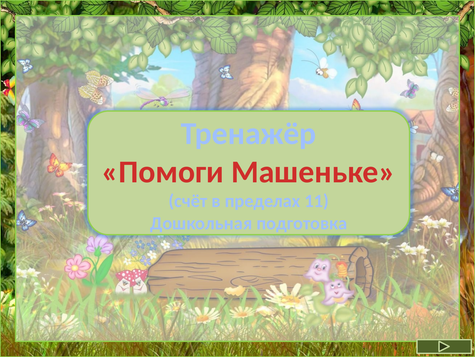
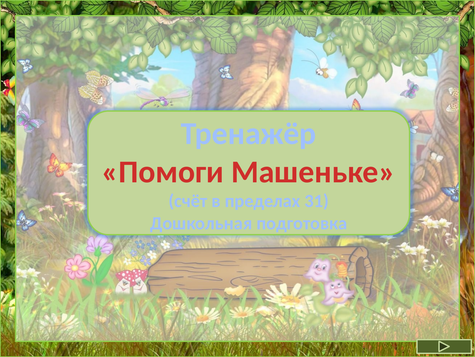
11: 11 -> 31
